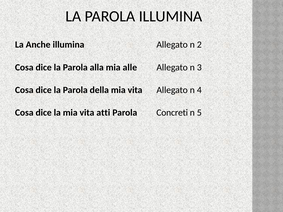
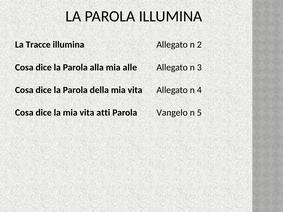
Anche: Anche -> Tracce
Concreti: Concreti -> Vangelo
